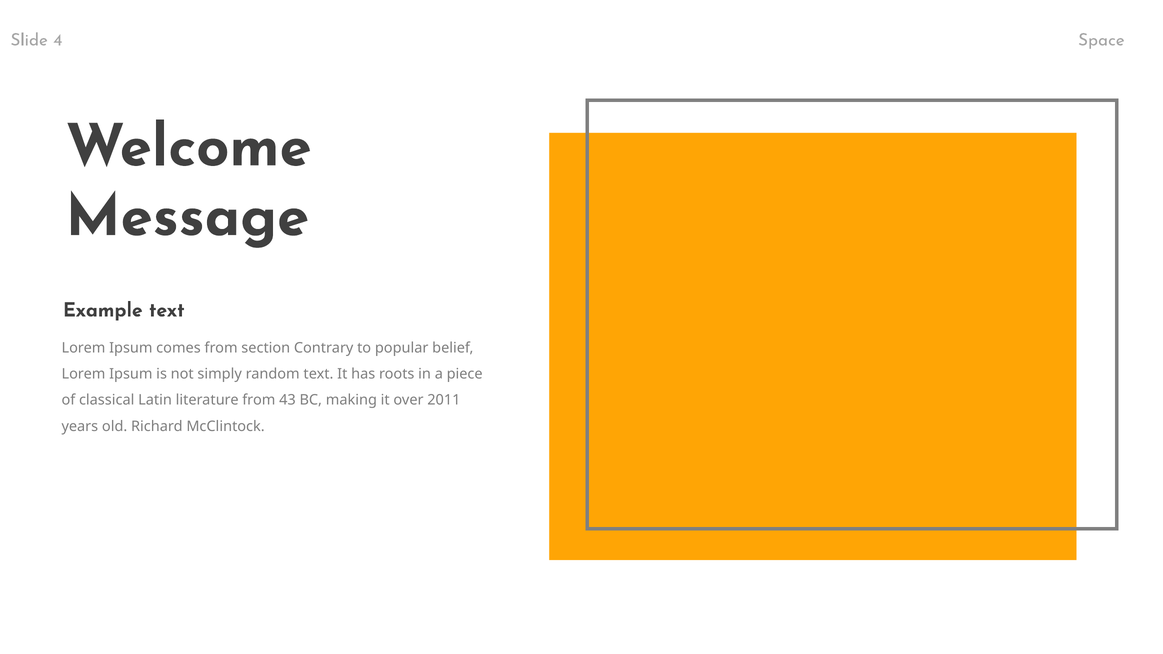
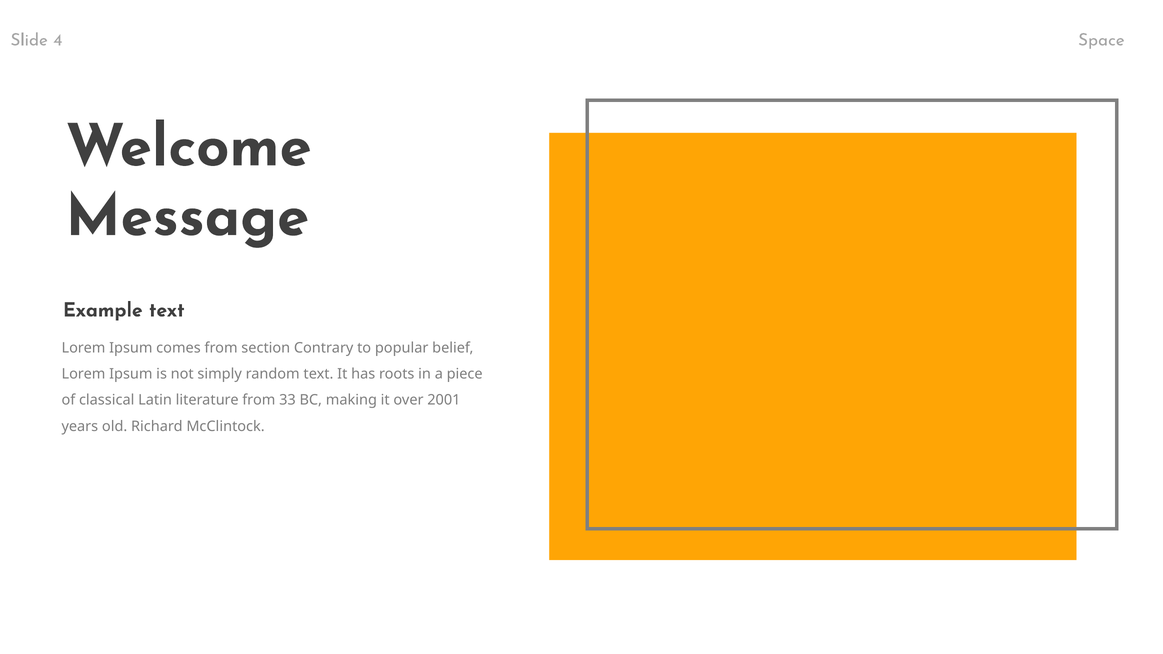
43: 43 -> 33
2011: 2011 -> 2001
